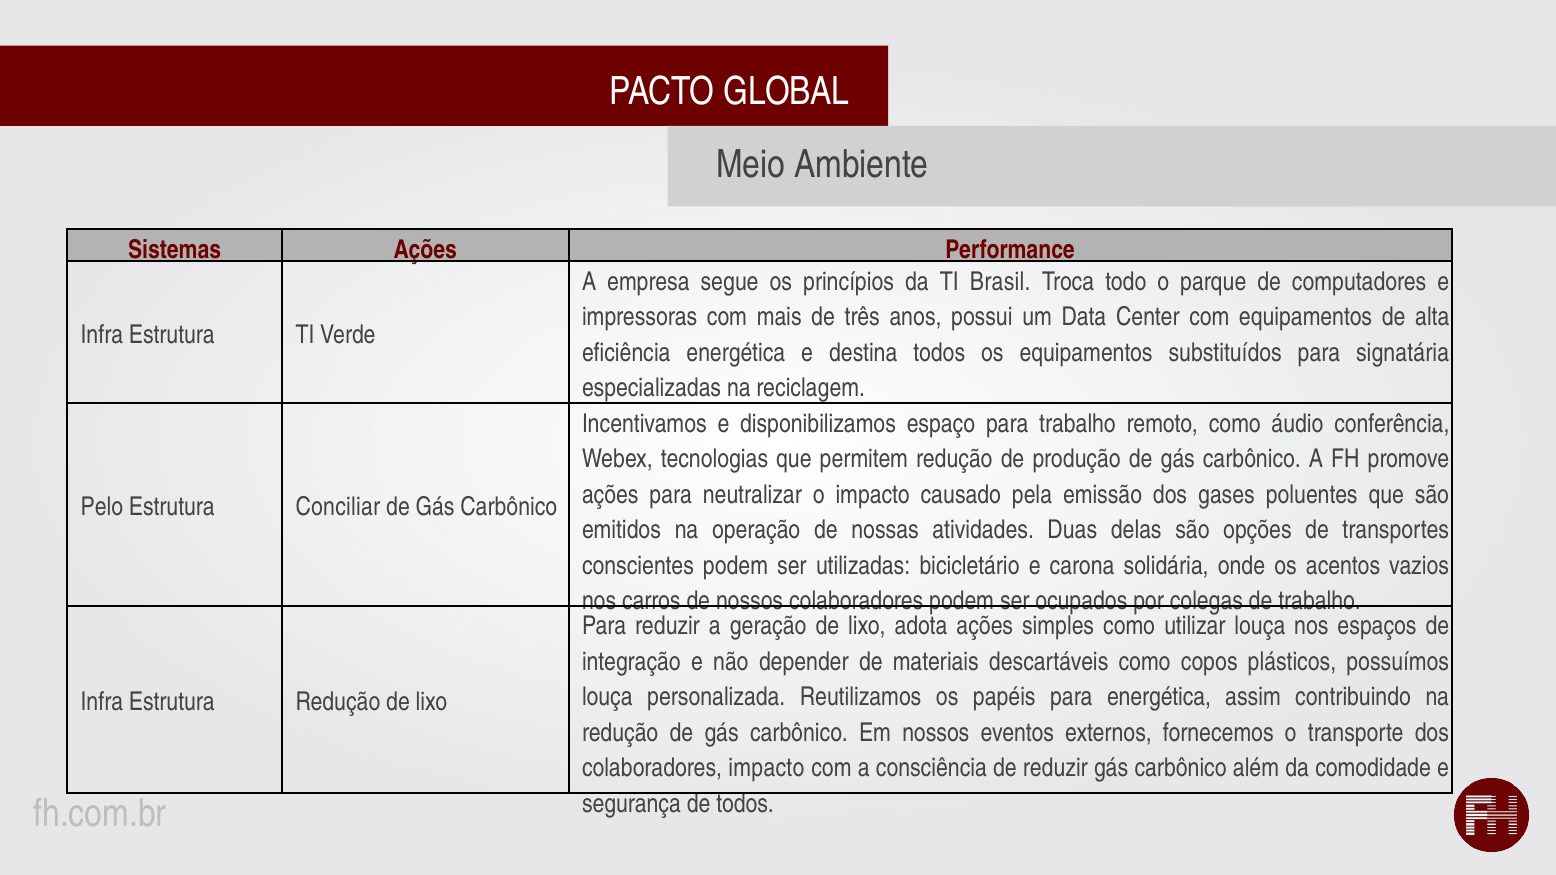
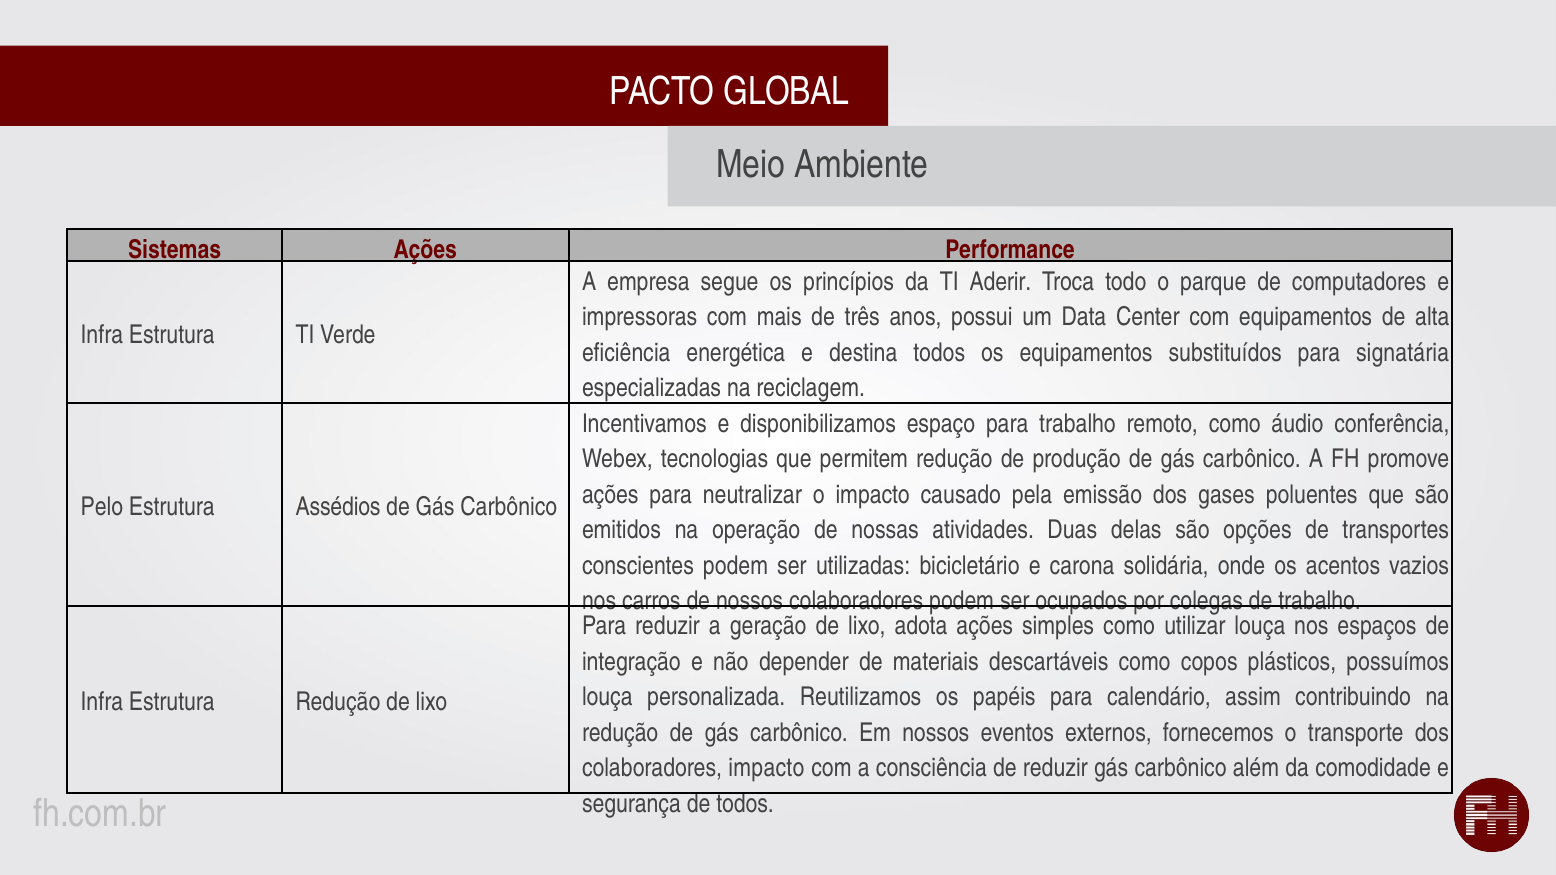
Brasil: Brasil -> Aderir
Conciliar: Conciliar -> Assédios
para energética: energética -> calendário
